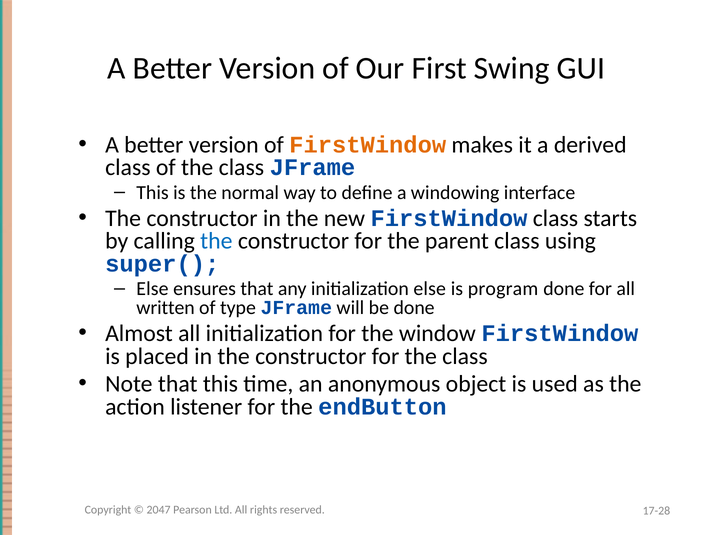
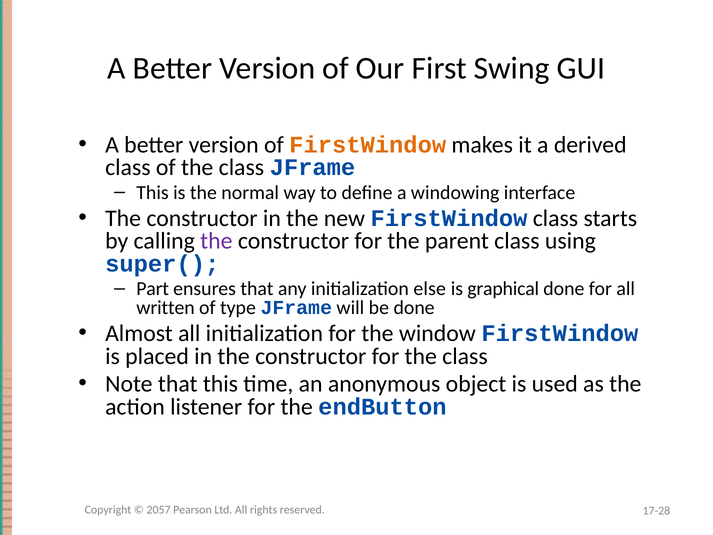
the at (216, 241) colour: blue -> purple
Else at (152, 289): Else -> Part
program: program -> graphical
2047: 2047 -> 2057
